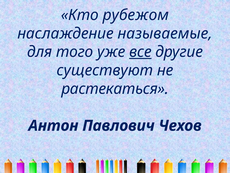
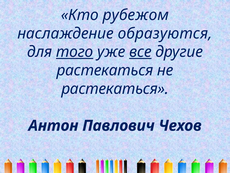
называемые: называемые -> образуются
того underline: none -> present
существуют at (105, 70): существуют -> растекаться
